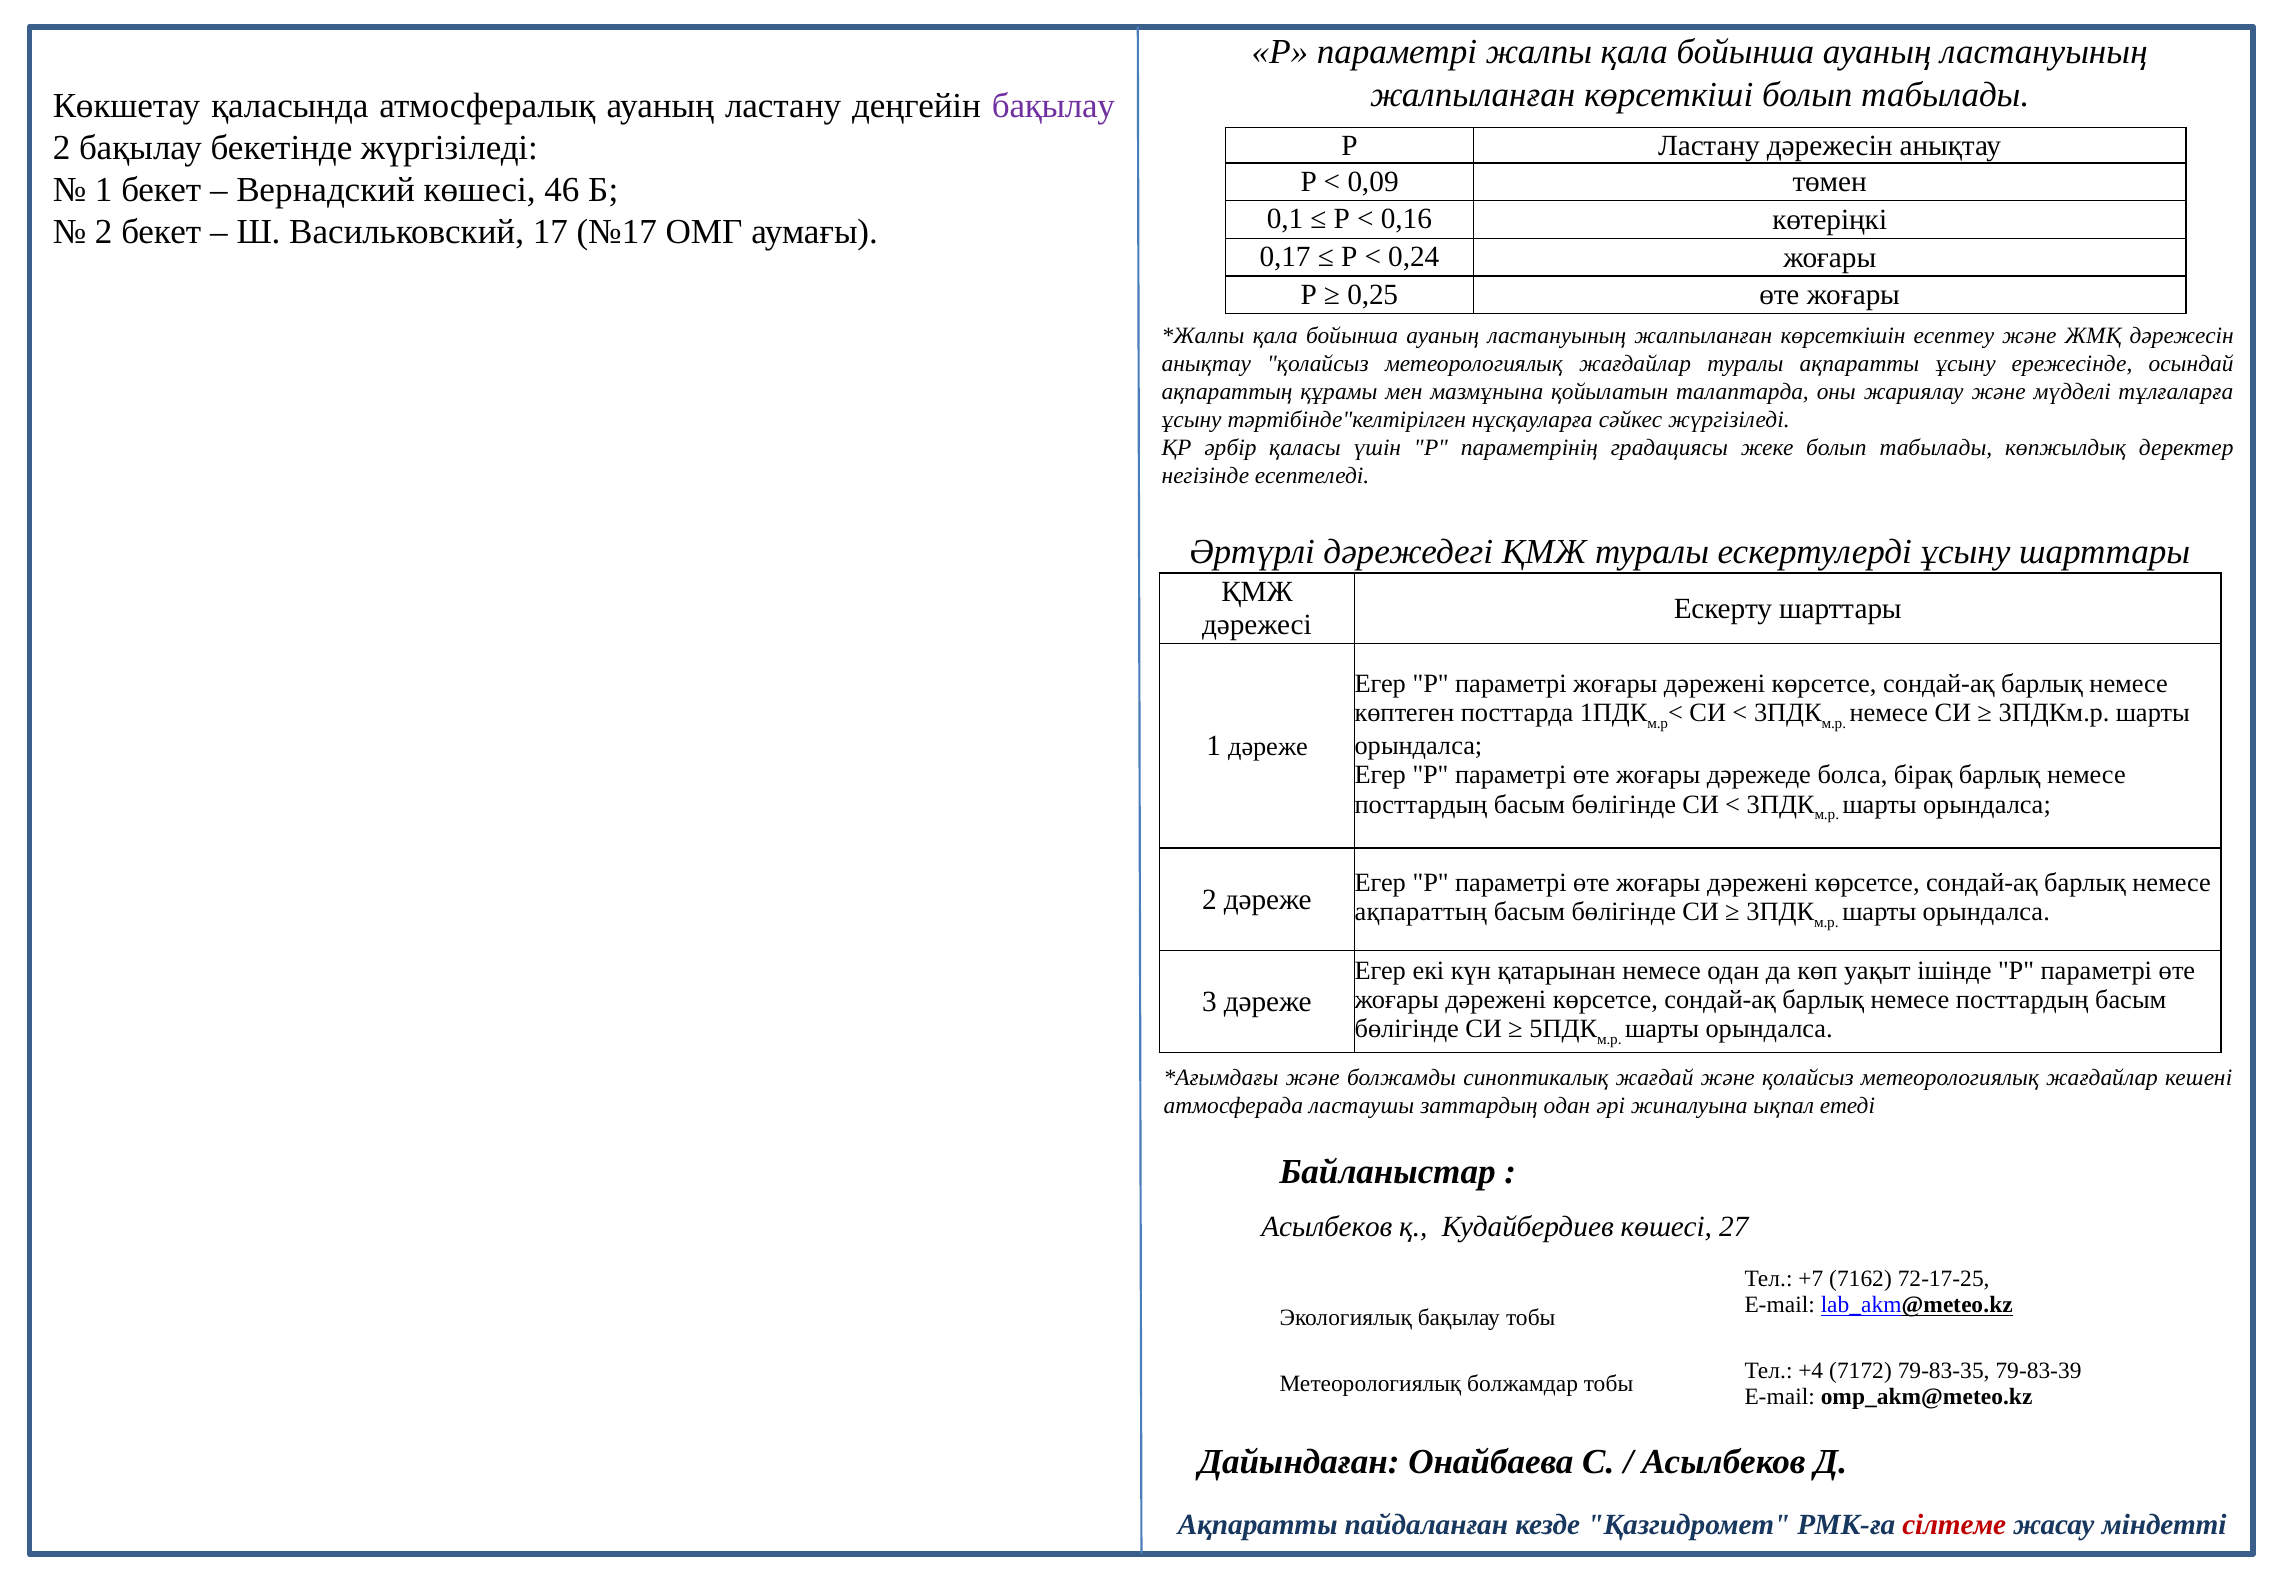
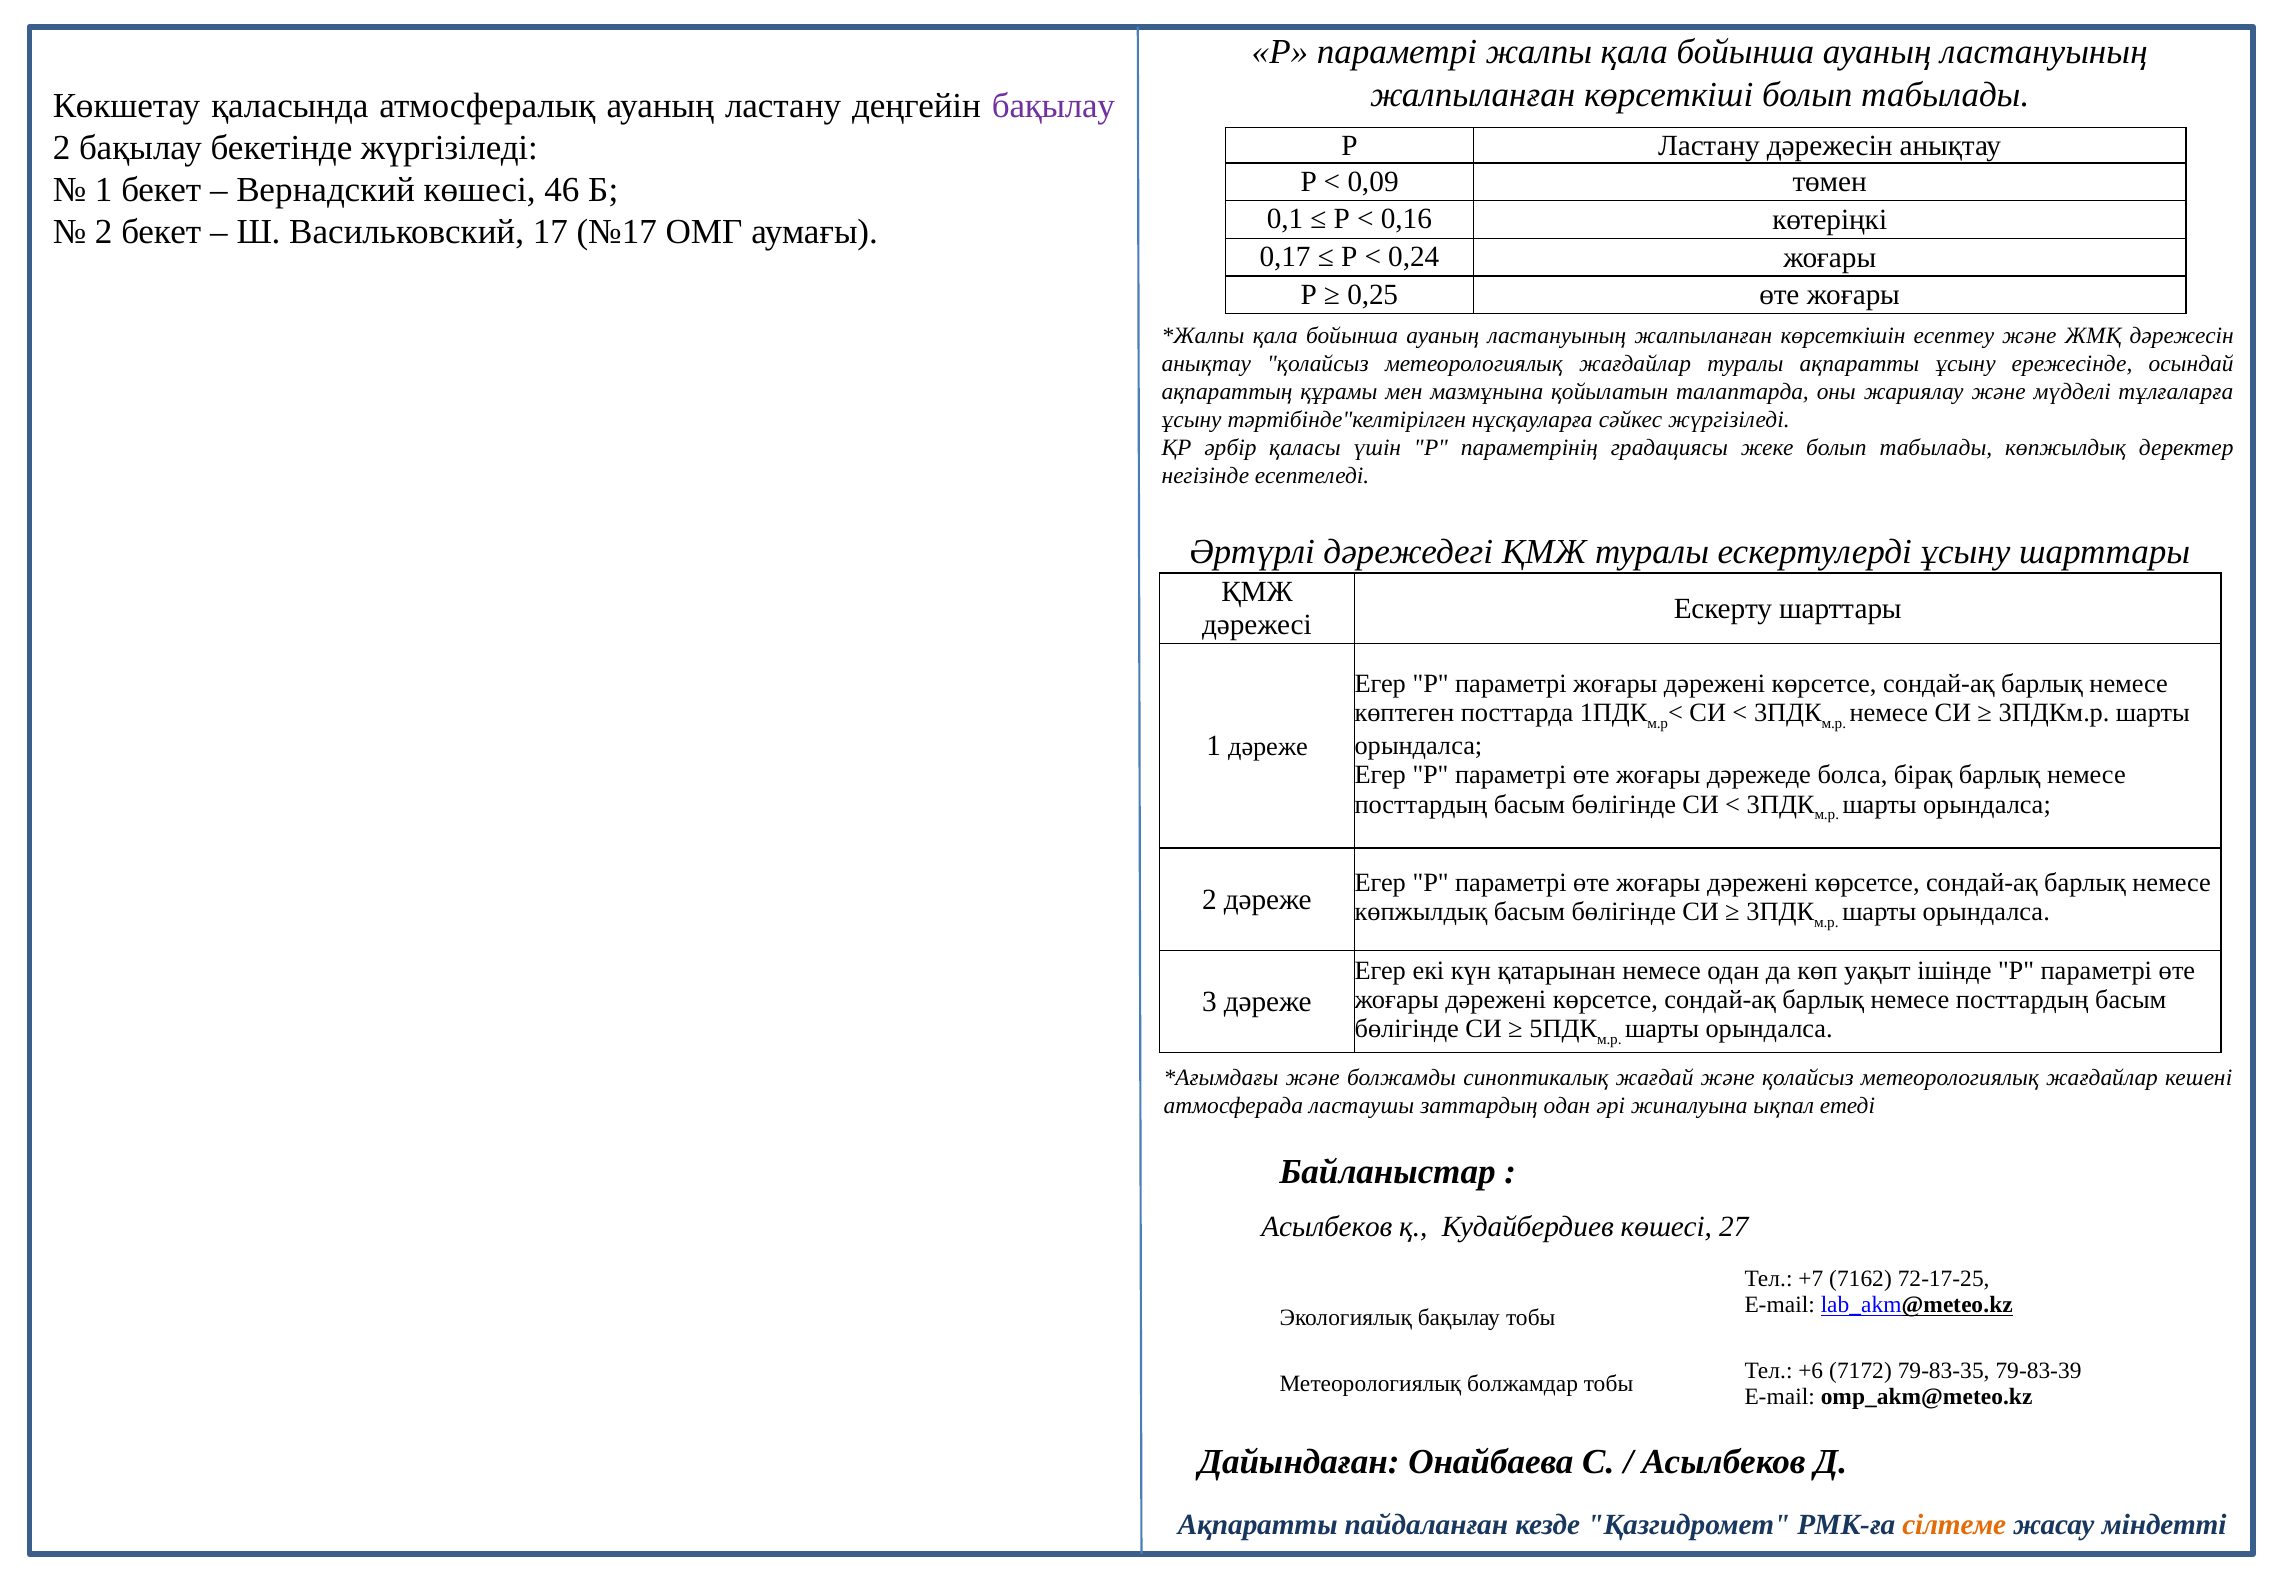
ақпараттың at (1421, 912): ақпараттың -> көпжылдық
+4: +4 -> +6
сілтеме colour: red -> orange
